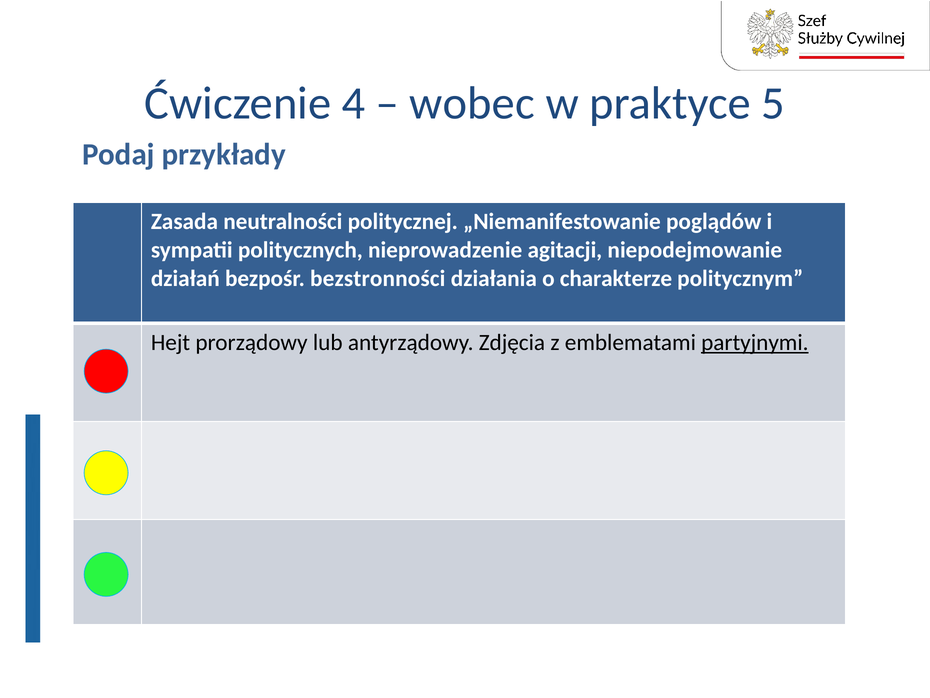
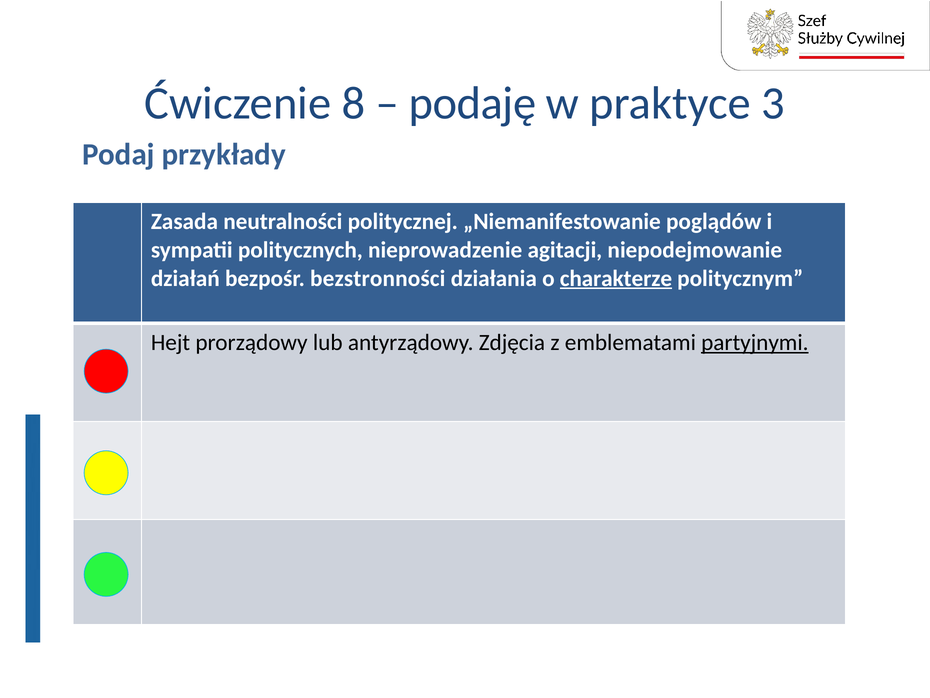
4: 4 -> 8
wobec: wobec -> podaję
5: 5 -> 3
charakterze underline: none -> present
